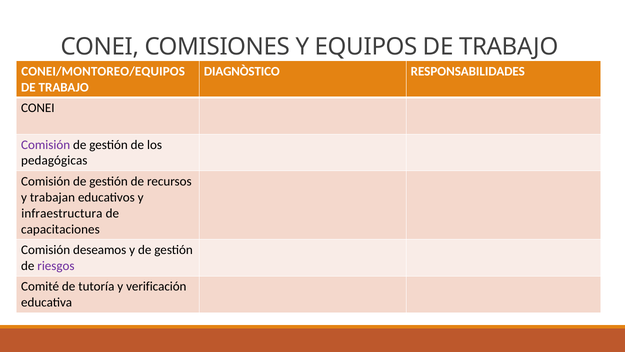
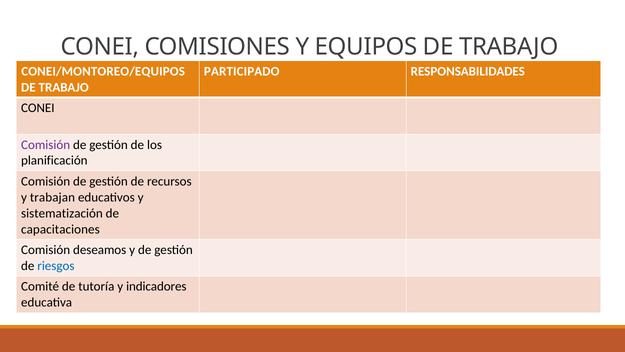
DIAGNÒSTICO: DIAGNÒSTICO -> PARTICIPADO
pedagógicas: pedagógicas -> planificación
infraestructura: infraestructura -> sistematización
riesgos colour: purple -> blue
verificación: verificación -> indicadores
